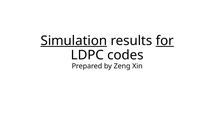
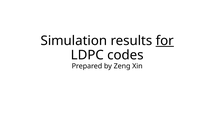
Simulation underline: present -> none
